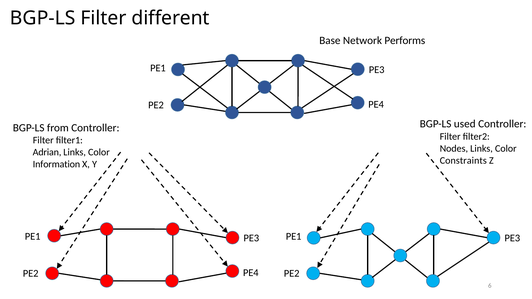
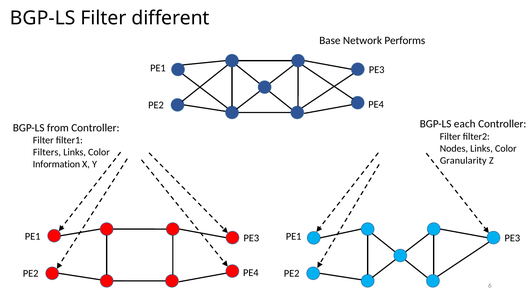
used: used -> each
Adrian: Adrian -> Filters
Constraints: Constraints -> Granularity
